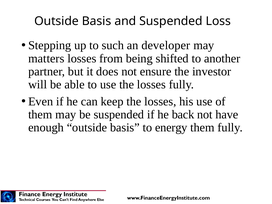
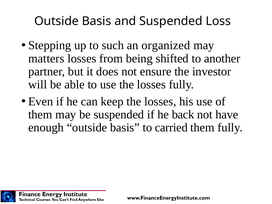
developer: developer -> organized
energy: energy -> carried
